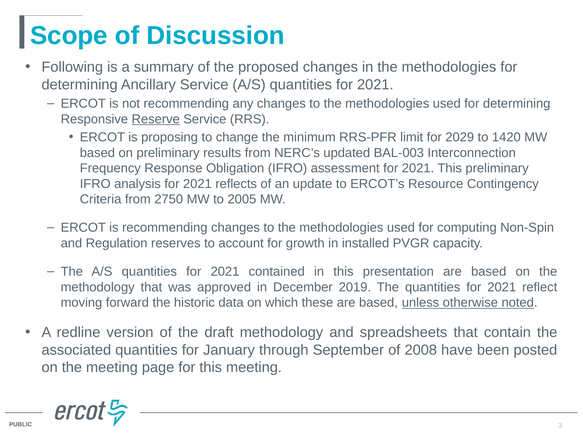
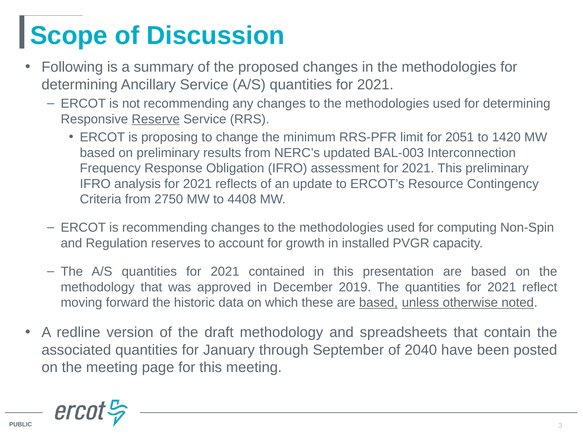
2029: 2029 -> 2051
2005: 2005 -> 4408
based at (378, 303) underline: none -> present
2008: 2008 -> 2040
